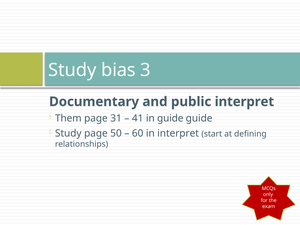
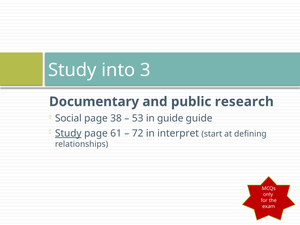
bias: bias -> into
public interpret: interpret -> research
Them: Them -> Social
31: 31 -> 38
41: 41 -> 53
Study at (68, 133) underline: none -> present
50: 50 -> 61
60: 60 -> 72
